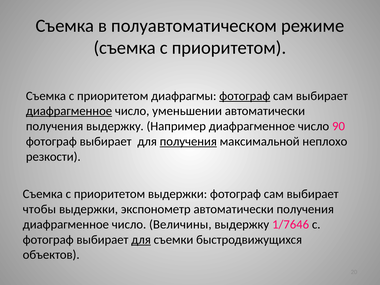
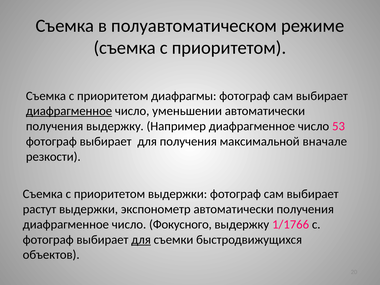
фотограф at (245, 96) underline: present -> none
90: 90 -> 53
получения at (188, 141) underline: present -> none
неплохо: неплохо -> вначале
чтобы: чтобы -> растут
Величины: Величины -> Фокусного
1/7646: 1/7646 -> 1/1766
